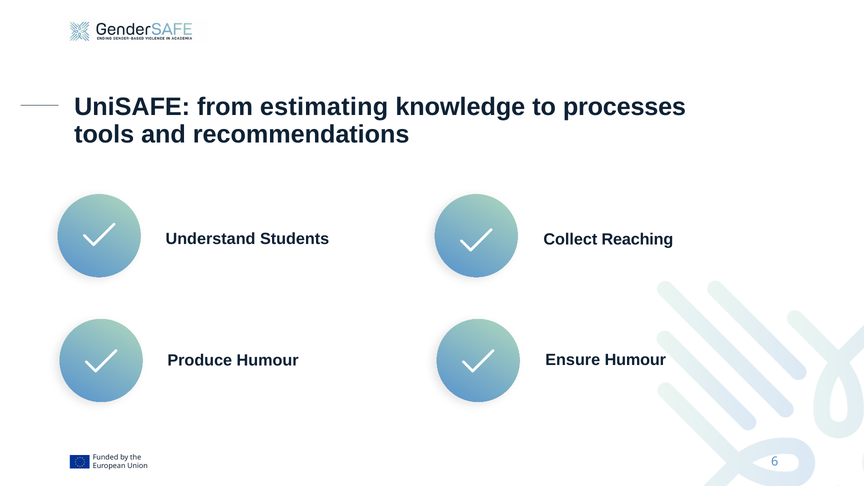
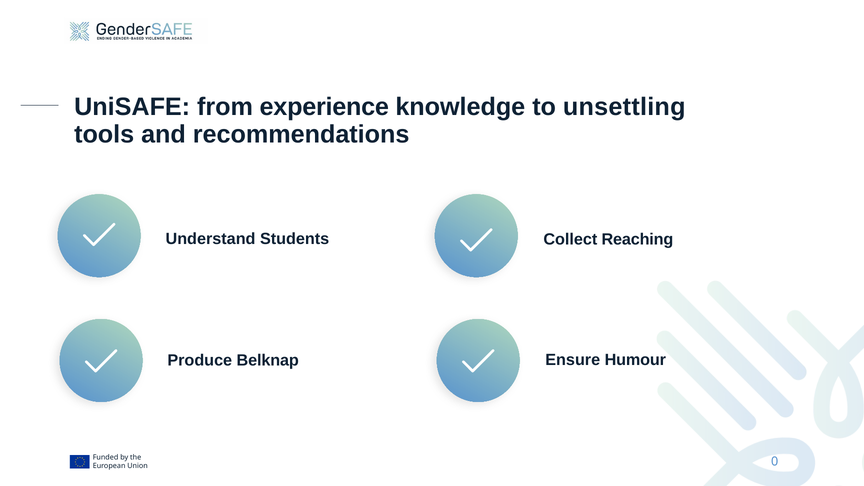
estimating: estimating -> experience
processes: processes -> unsettling
Produce Humour: Humour -> Belknap
6: 6 -> 0
